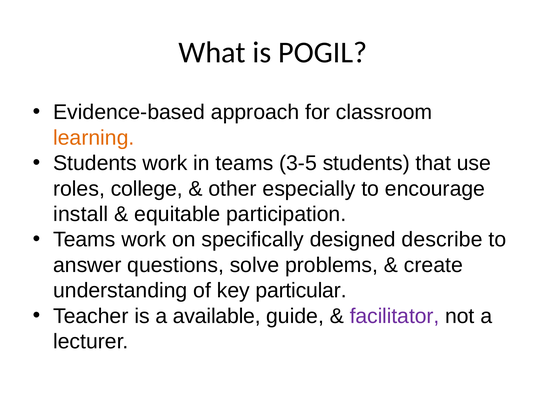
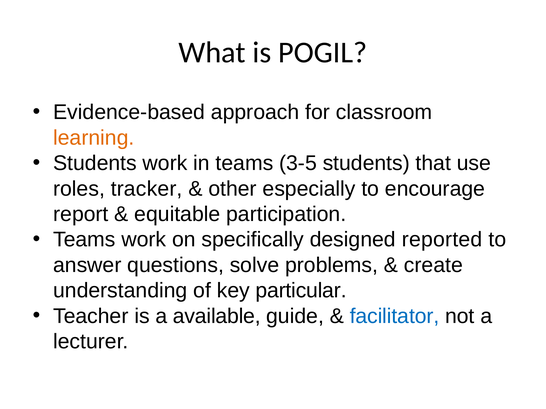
college: college -> tracker
install: install -> report
describe: describe -> reported
facilitator colour: purple -> blue
